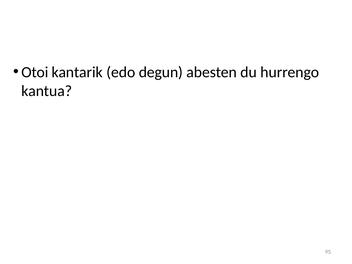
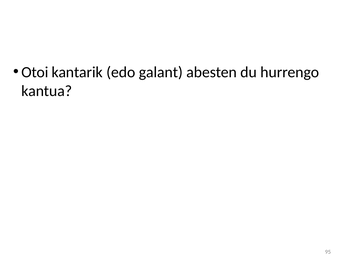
degun: degun -> galant
